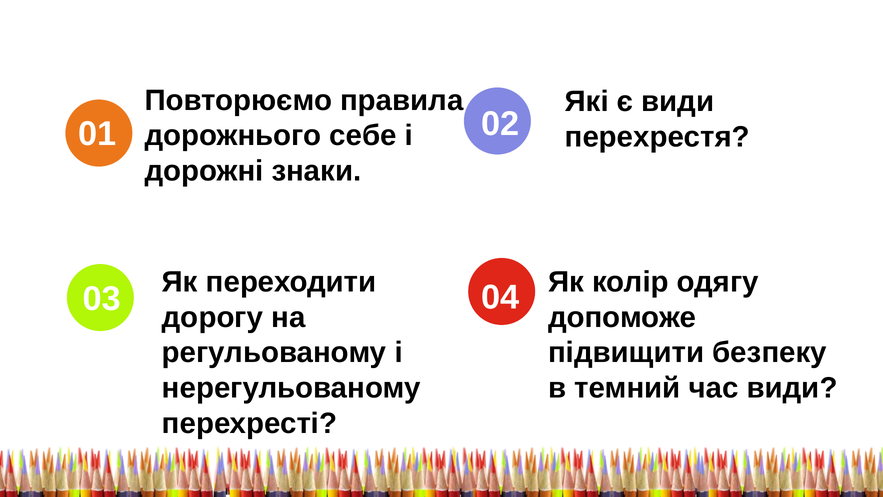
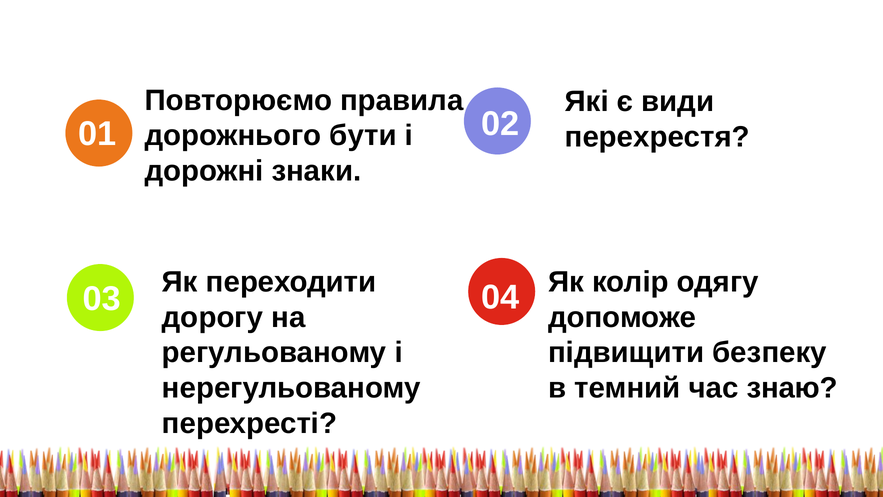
себе: себе -> бути
час види: види -> знаю
